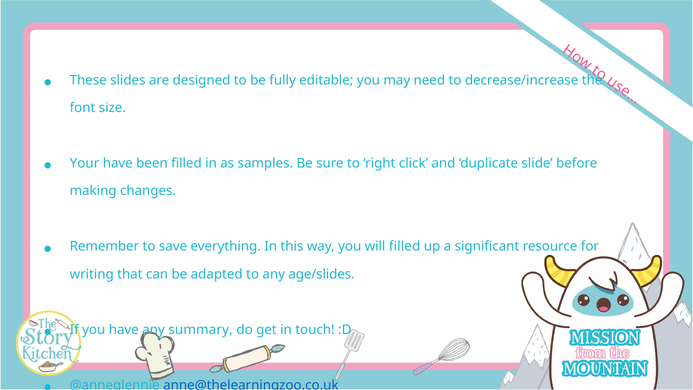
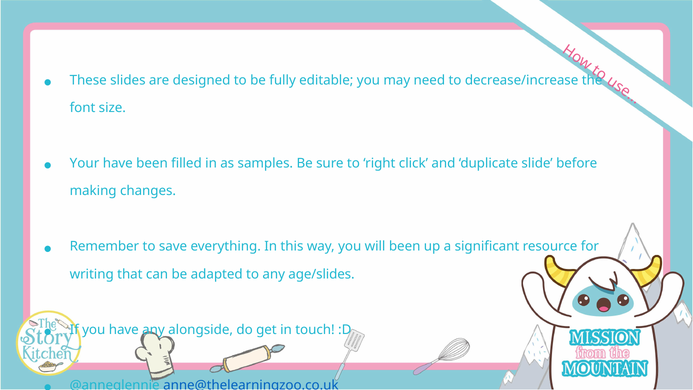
will filled: filled -> been
summary: summary -> alongside
